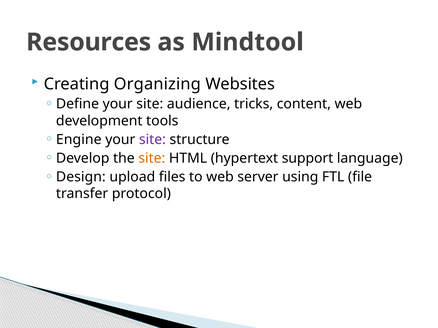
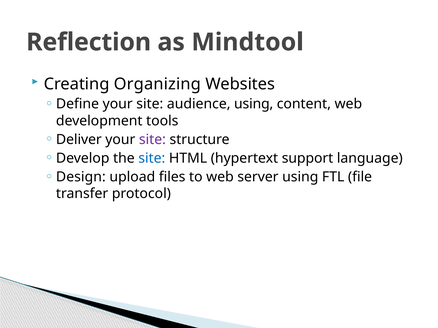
Resources: Resources -> Reflection
audience tricks: tricks -> using
Engine: Engine -> Deliver
site at (152, 158) colour: orange -> blue
